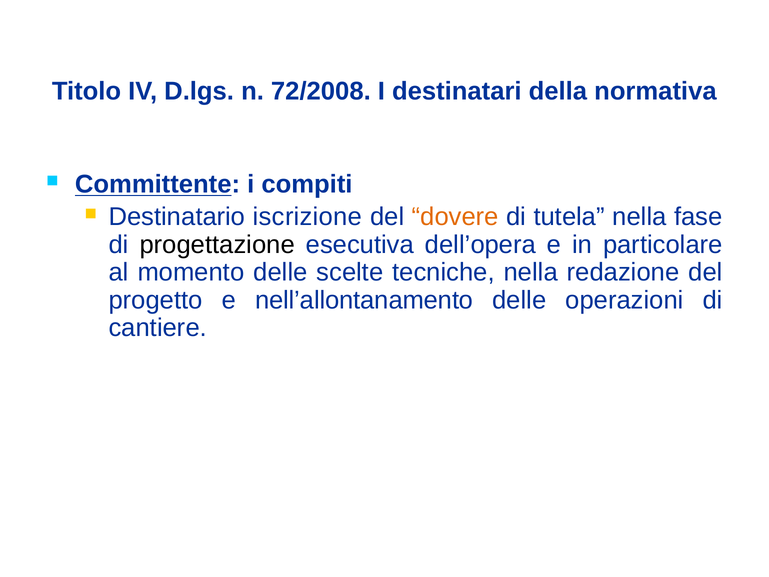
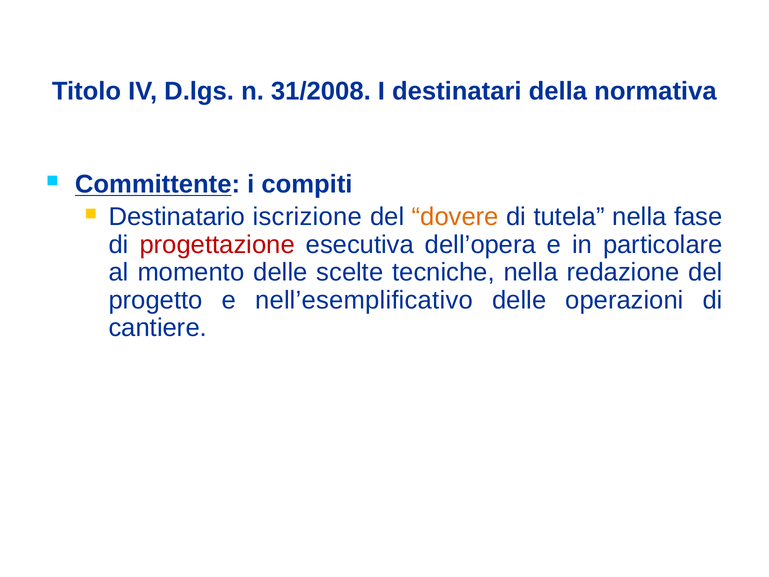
72/2008: 72/2008 -> 31/2008
progettazione colour: black -> red
nell’allontanamento: nell’allontanamento -> nell’esemplificativo
